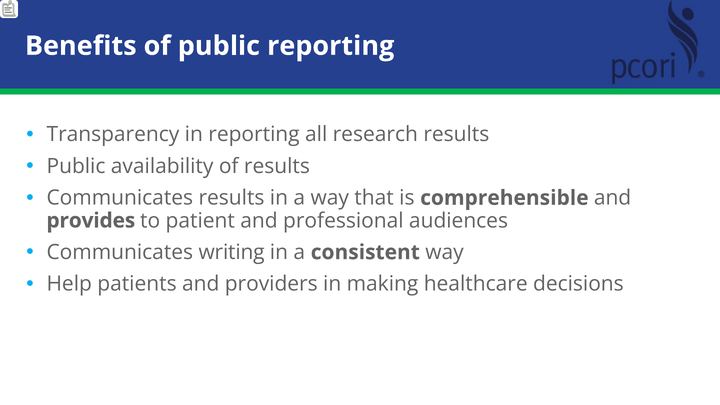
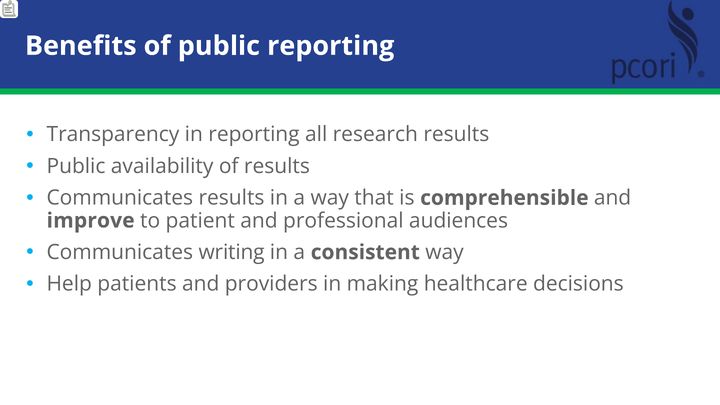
provides: provides -> improve
